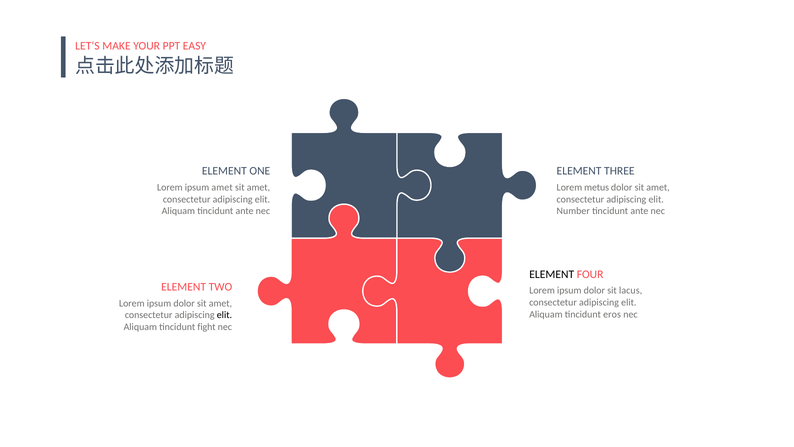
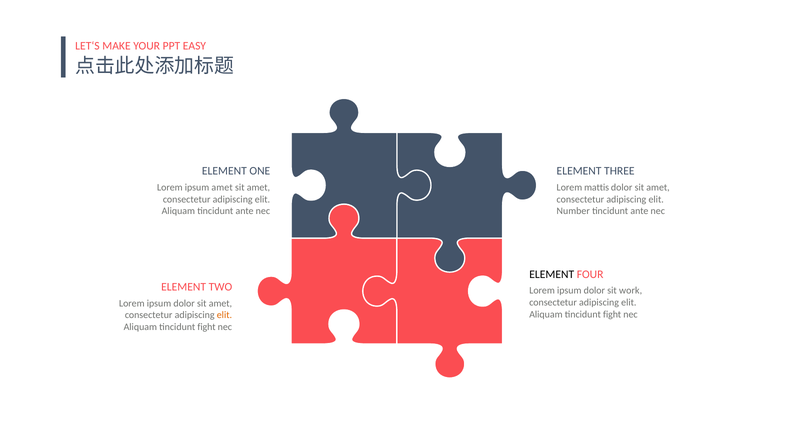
metus: metus -> mattis
lacus: lacus -> work
eros at (612, 314): eros -> fight
elit at (224, 315) colour: black -> orange
